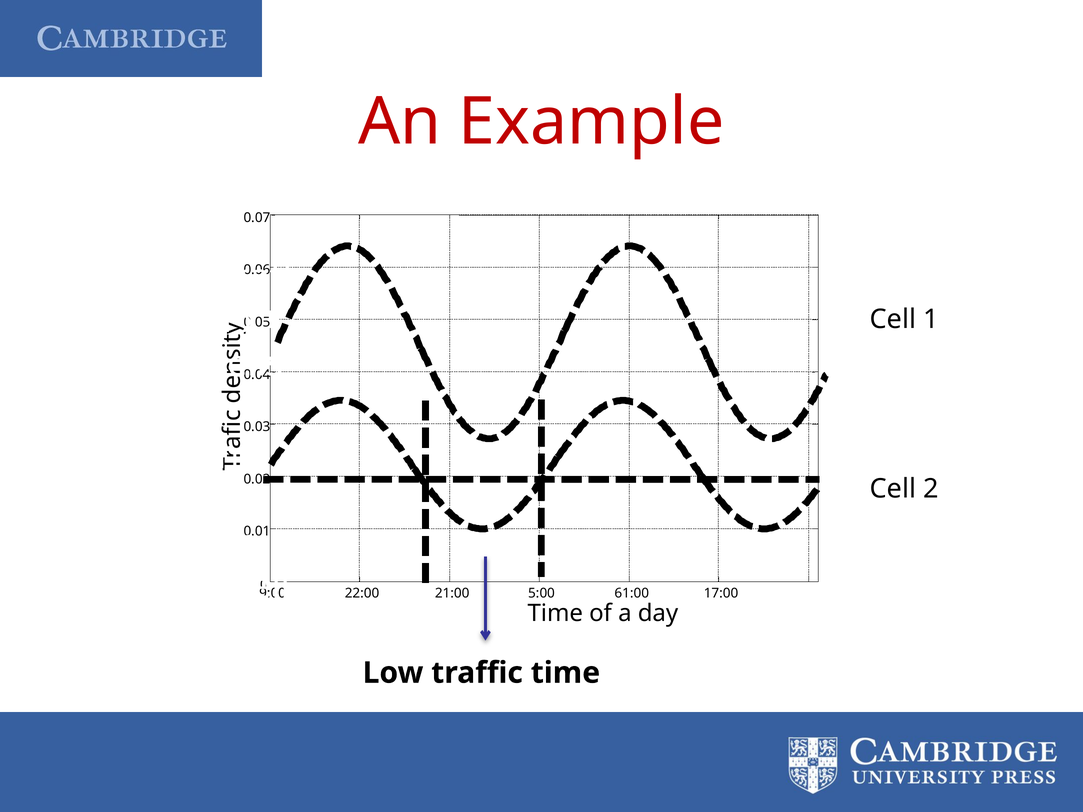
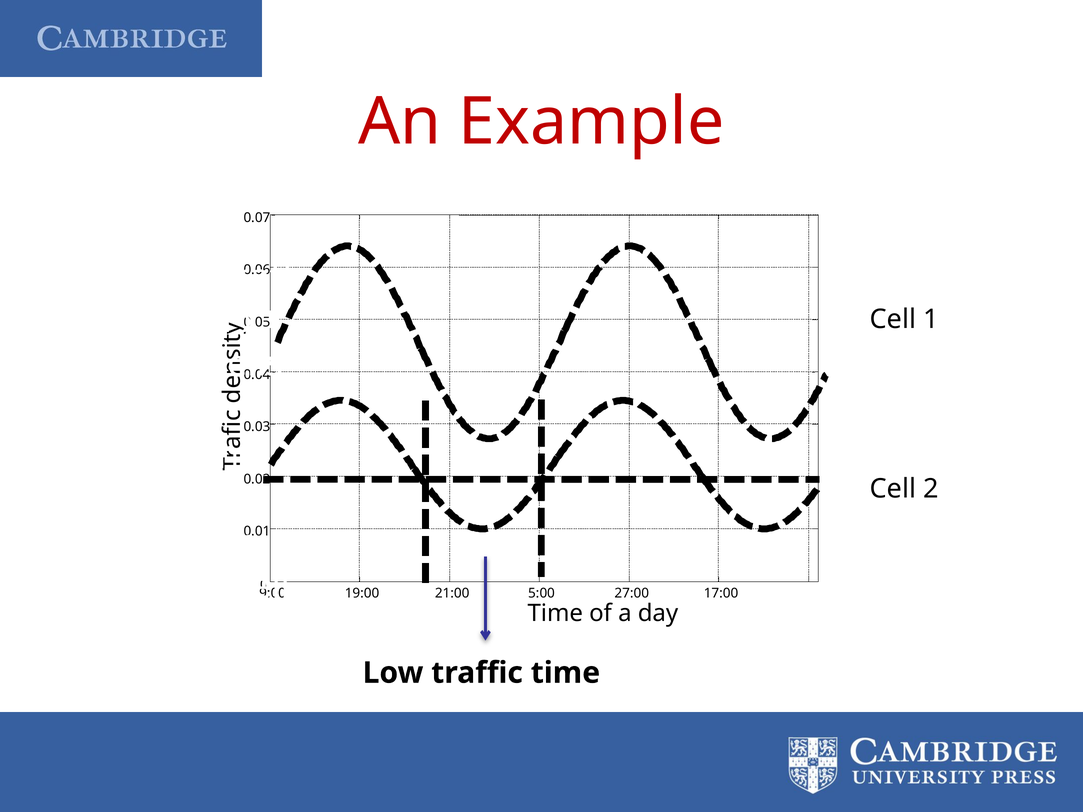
22:00: 22:00 -> 19:00
61:00: 61:00 -> 27:00
